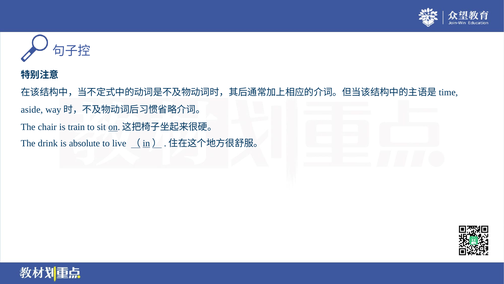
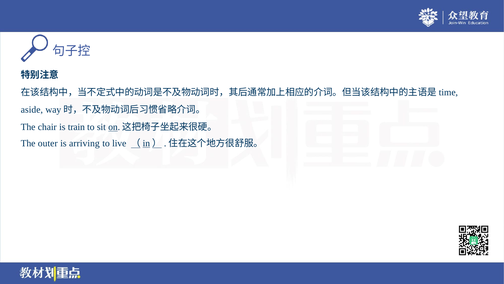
drink: drink -> outer
absolute: absolute -> arriving
